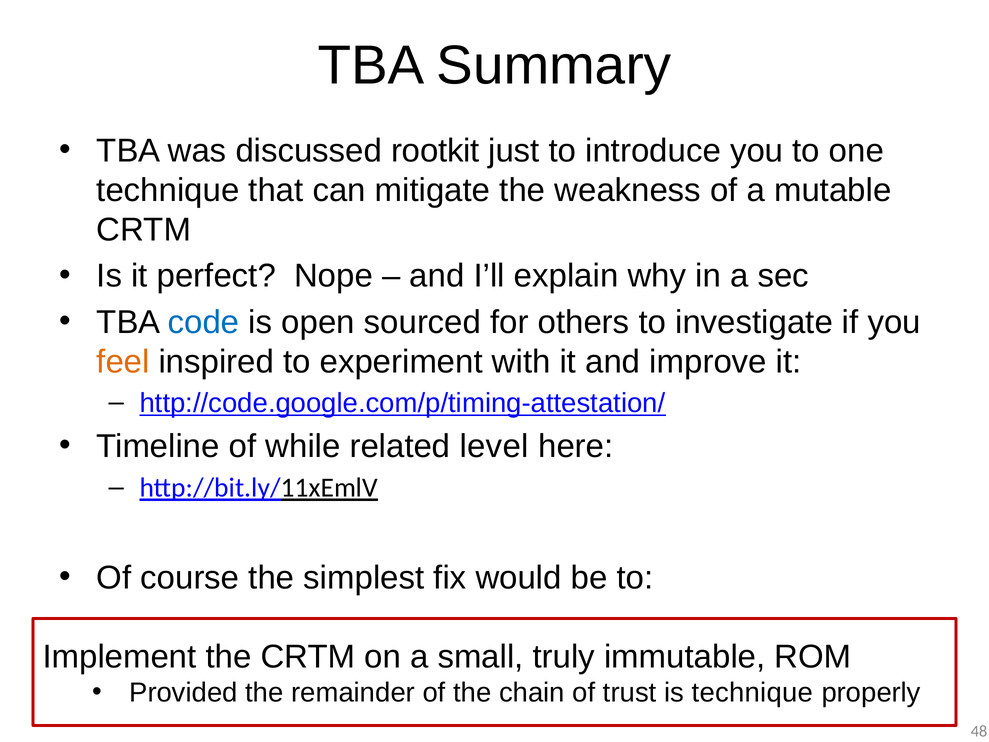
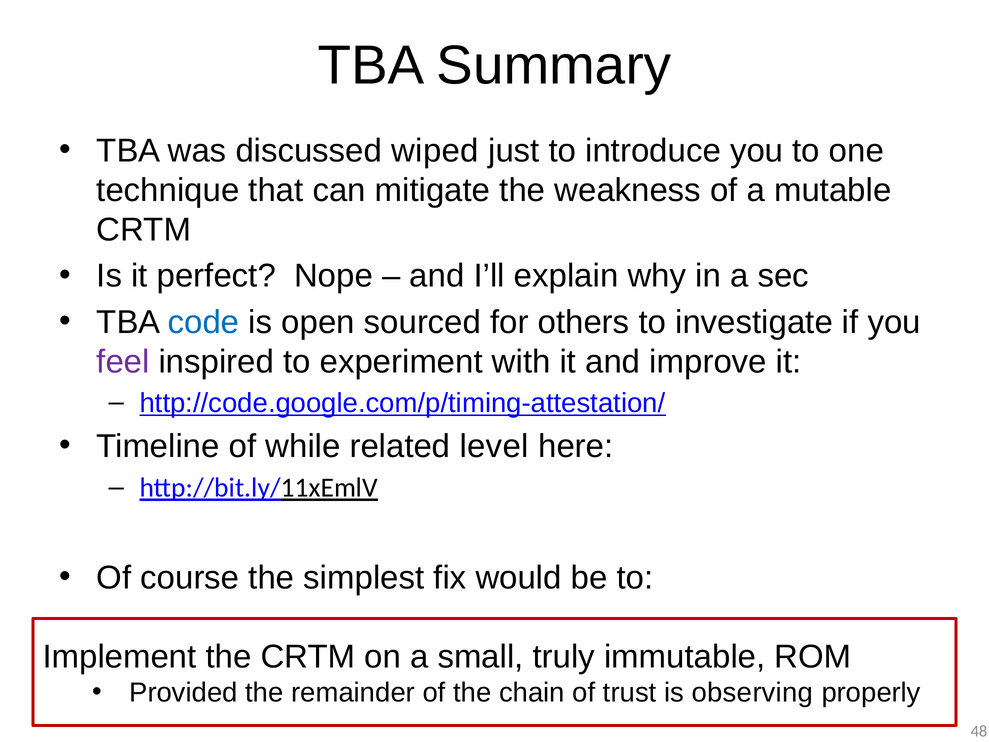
rootkit: rootkit -> wiped
feel colour: orange -> purple
is technique: technique -> observing
